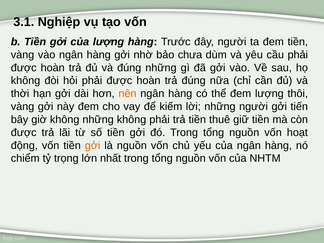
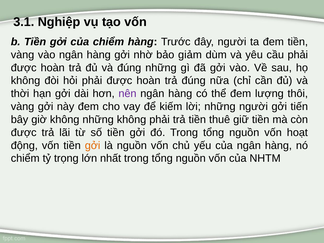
của lượng: lượng -> chiểm
chưa: chưa -> giảm
nên colour: orange -> purple
